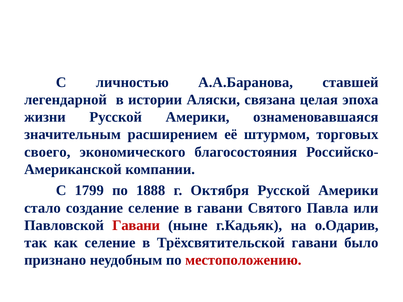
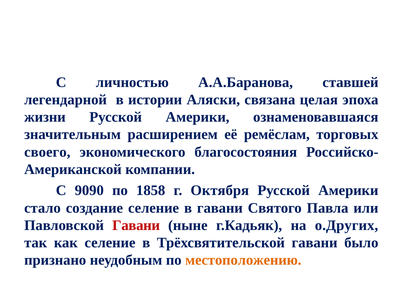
штурмом: штурмом -> ремёслам
1799: 1799 -> 9090
1888: 1888 -> 1858
о.Одарив: о.Одарив -> о.Других
местоположению colour: red -> orange
